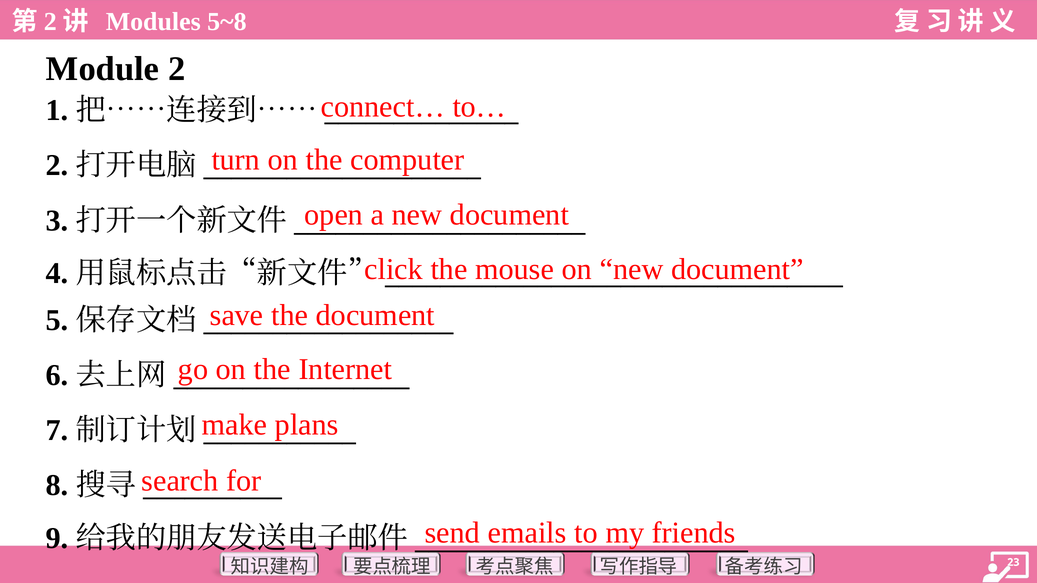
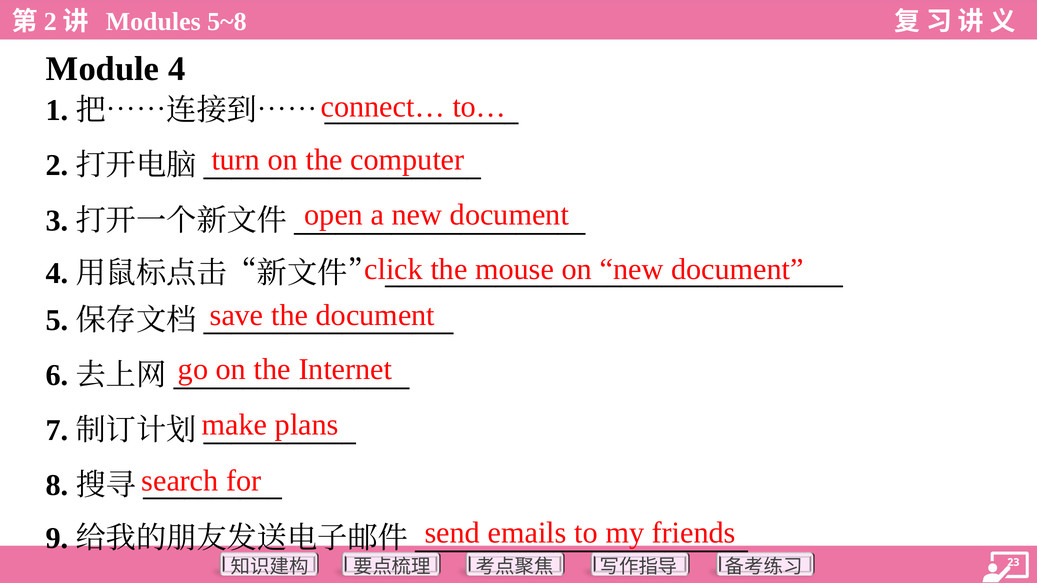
2: 2 -> 4
